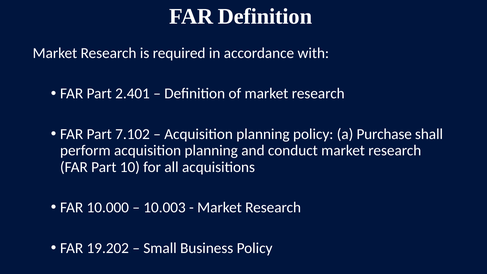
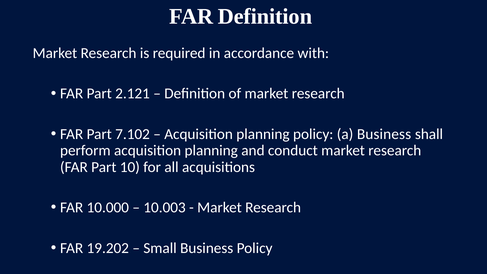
2.401: 2.401 -> 2.121
a Purchase: Purchase -> Business
